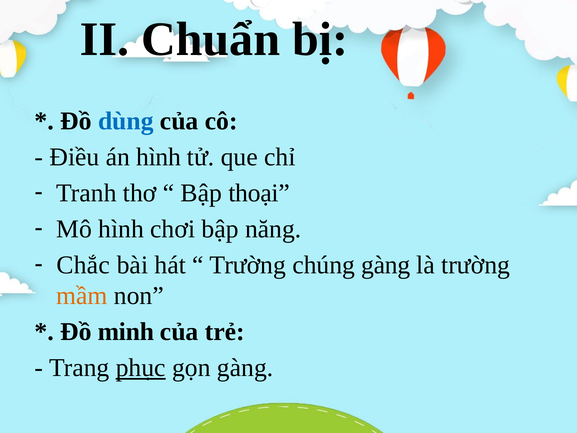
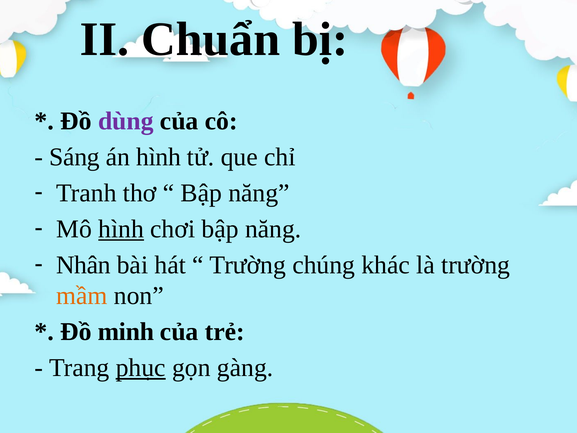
dùng colour: blue -> purple
Điều: Điều -> Sáng
thoại at (259, 193): thoại -> năng
hình at (121, 229) underline: none -> present
Chắc: Chắc -> Nhân
chúng gàng: gàng -> khác
